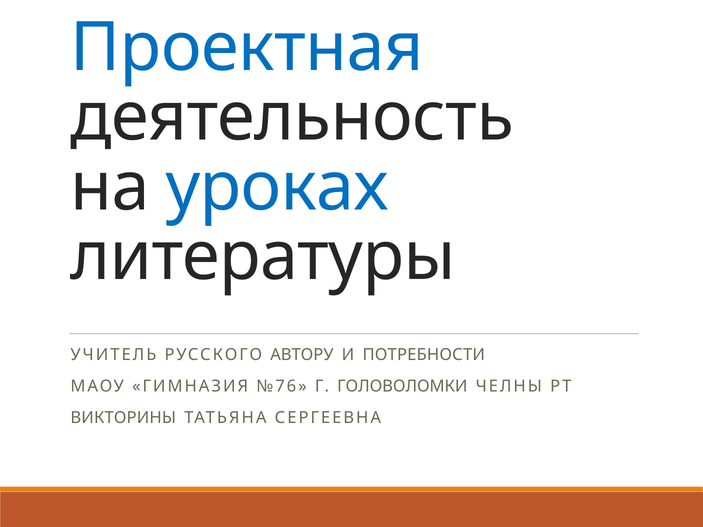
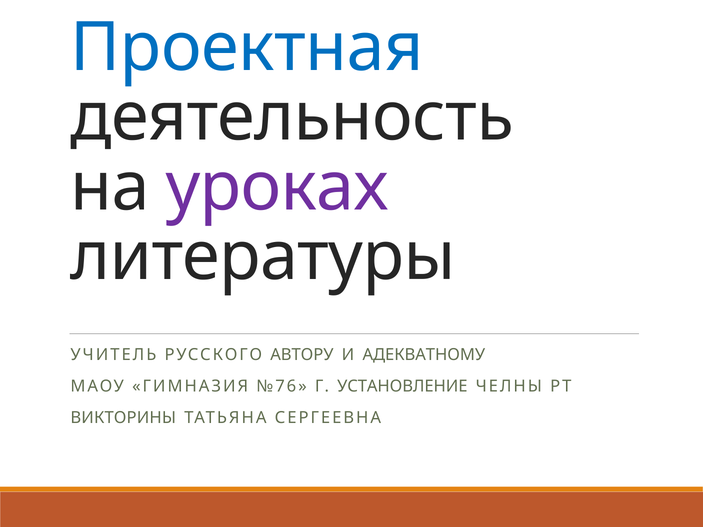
уроках colour: blue -> purple
ПОТРЕБНОСТИ: ПОТРЕБНОСТИ -> АДЕКВАТНОМУ
ГОЛОВОЛОМКИ: ГОЛОВОЛОМКИ -> УСТАНОВЛЕНИЕ
